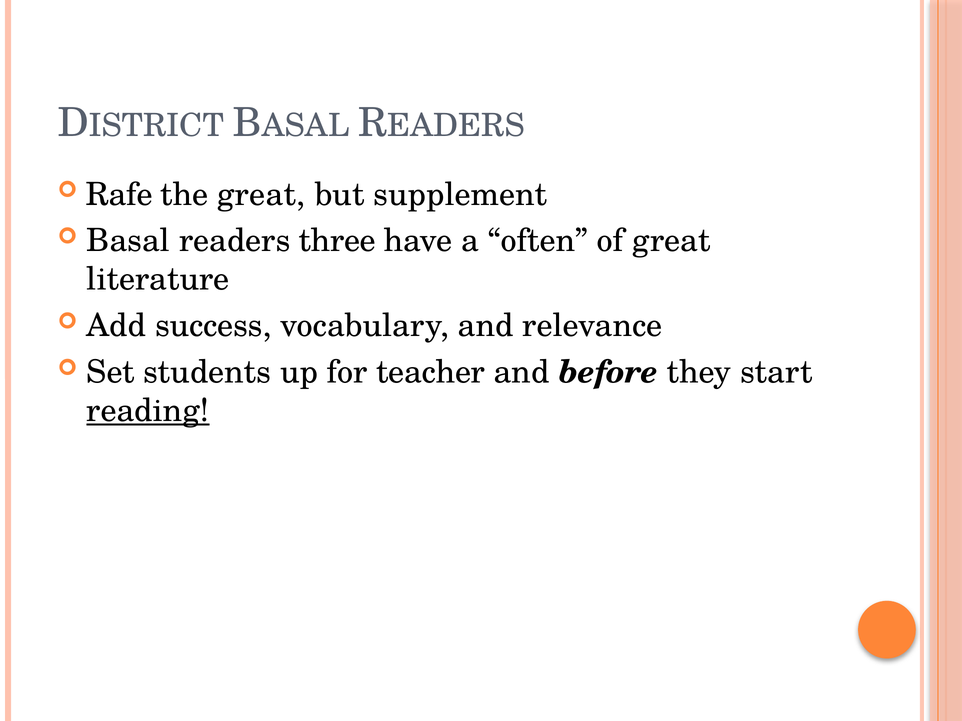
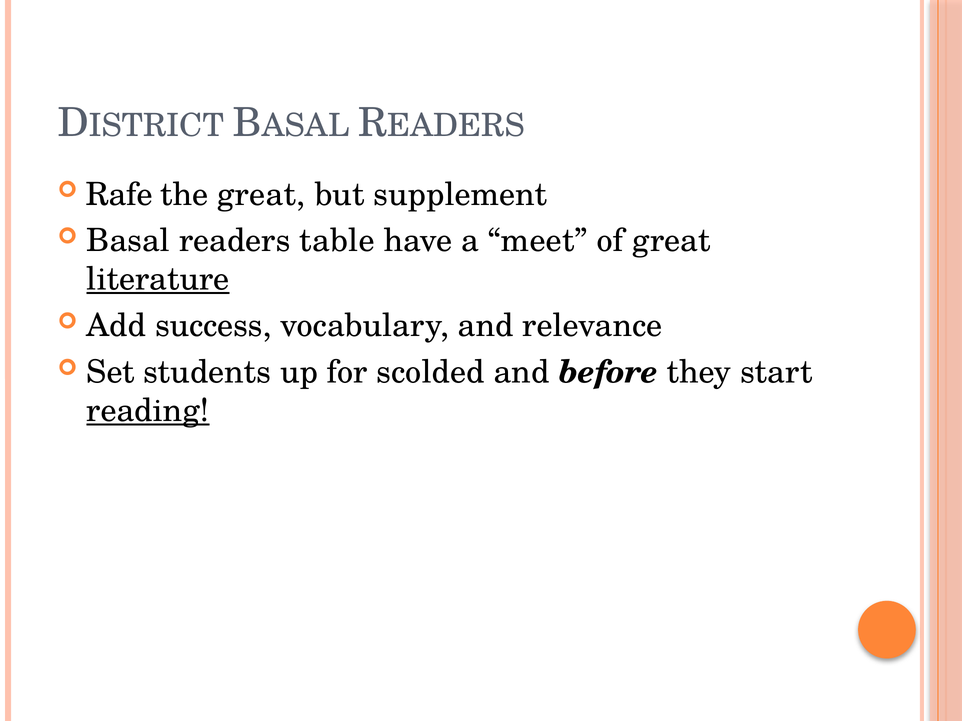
three: three -> table
often: often -> meet
literature underline: none -> present
teacher: teacher -> scolded
